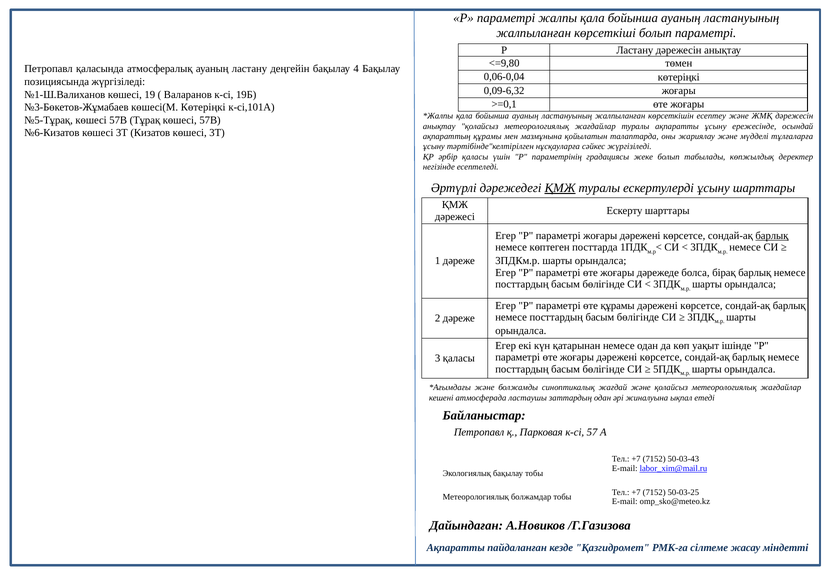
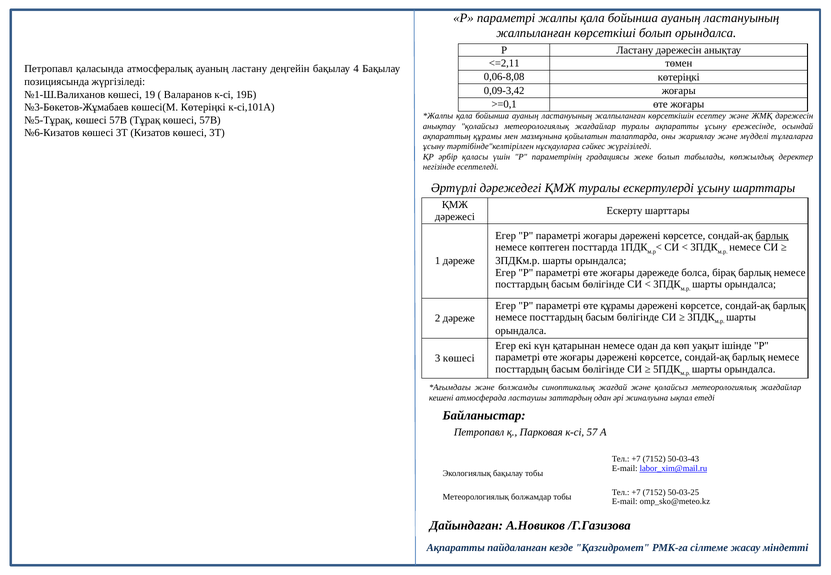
болып параметрі: параметрі -> орындалса
<=9,80: <=9,80 -> <=2,11
0,06-0,04: 0,06-0,04 -> 0,06-8,08
0,09-6,32: 0,09-6,32 -> 0,09-3,42
ҚМЖ at (560, 188) underline: present -> none
3 қаласы: қаласы -> көшесі
